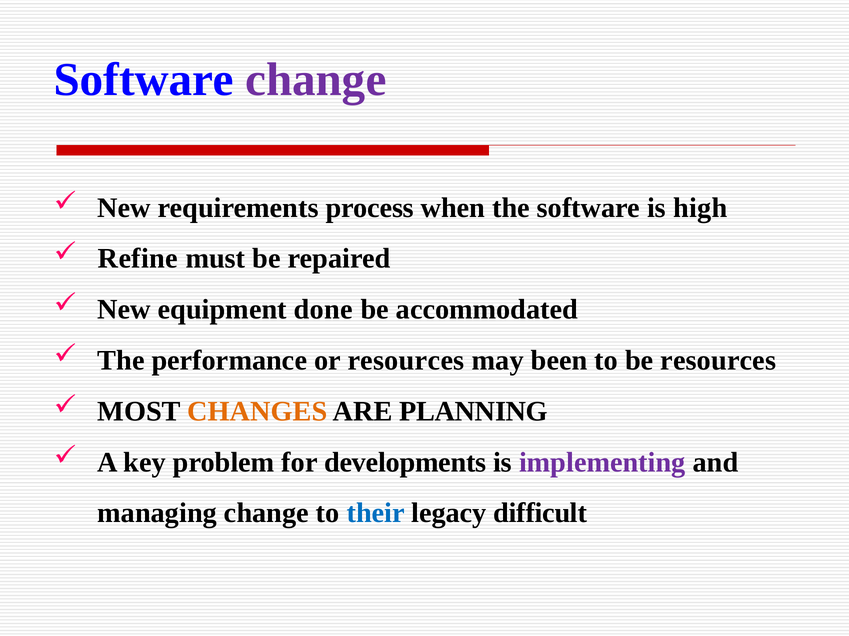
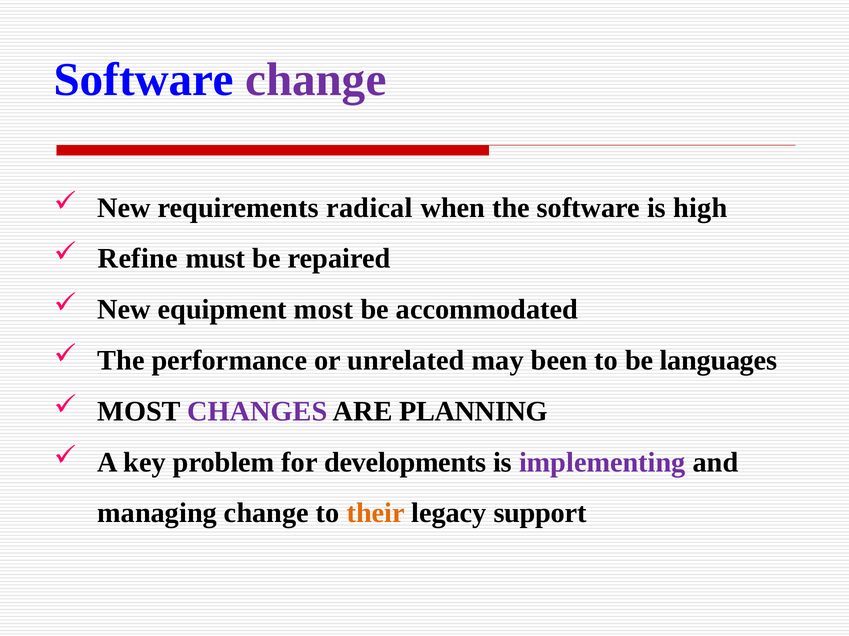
process: process -> radical
equipment done: done -> most
or resources: resources -> unrelated
be resources: resources -> languages
CHANGES colour: orange -> purple
their colour: blue -> orange
difficult: difficult -> support
